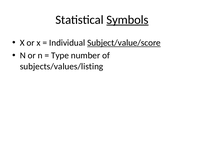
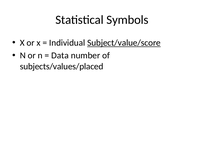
Symbols underline: present -> none
Type: Type -> Data
subjects/values/listing: subjects/values/listing -> subjects/values/placed
